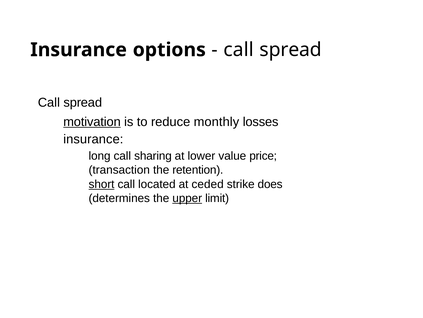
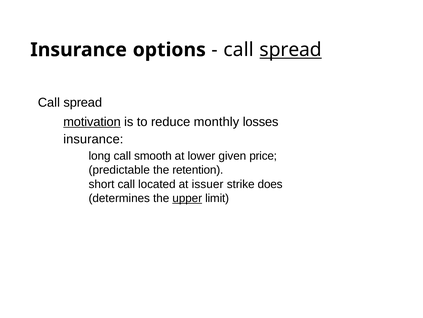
spread at (291, 50) underline: none -> present
sharing: sharing -> smooth
value: value -> given
transaction: transaction -> predictable
short underline: present -> none
ceded: ceded -> issuer
